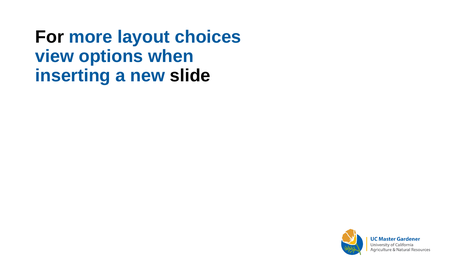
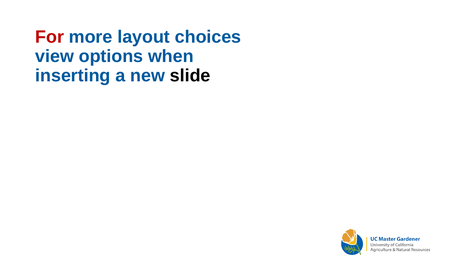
For colour: black -> red
